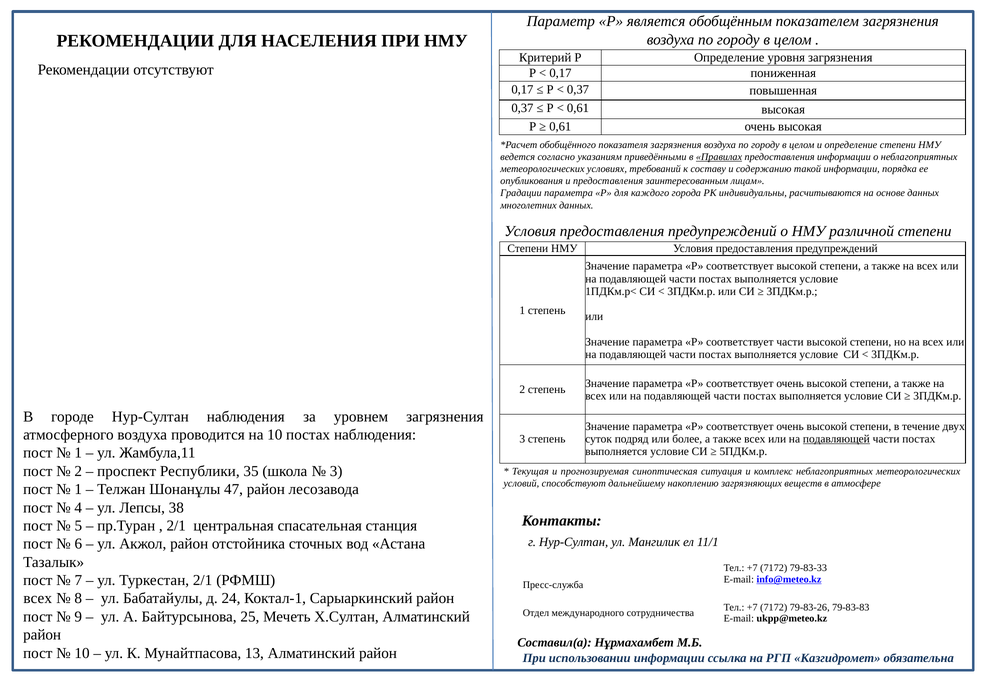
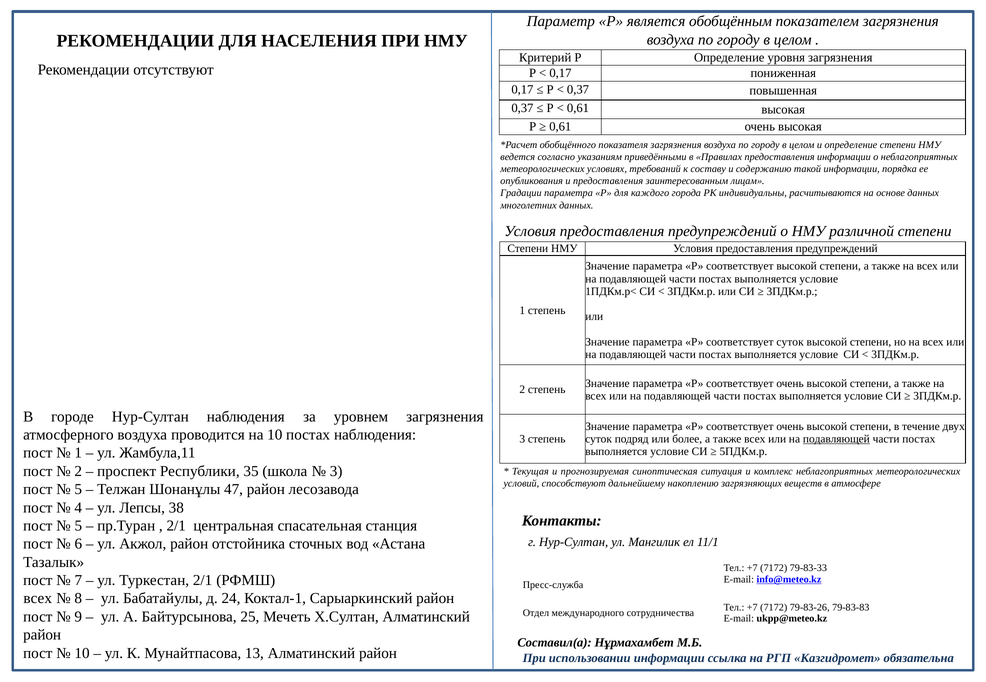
Правилах underline: present -> none
соответствует части: части -> суток
1 at (78, 490): 1 -> 5
